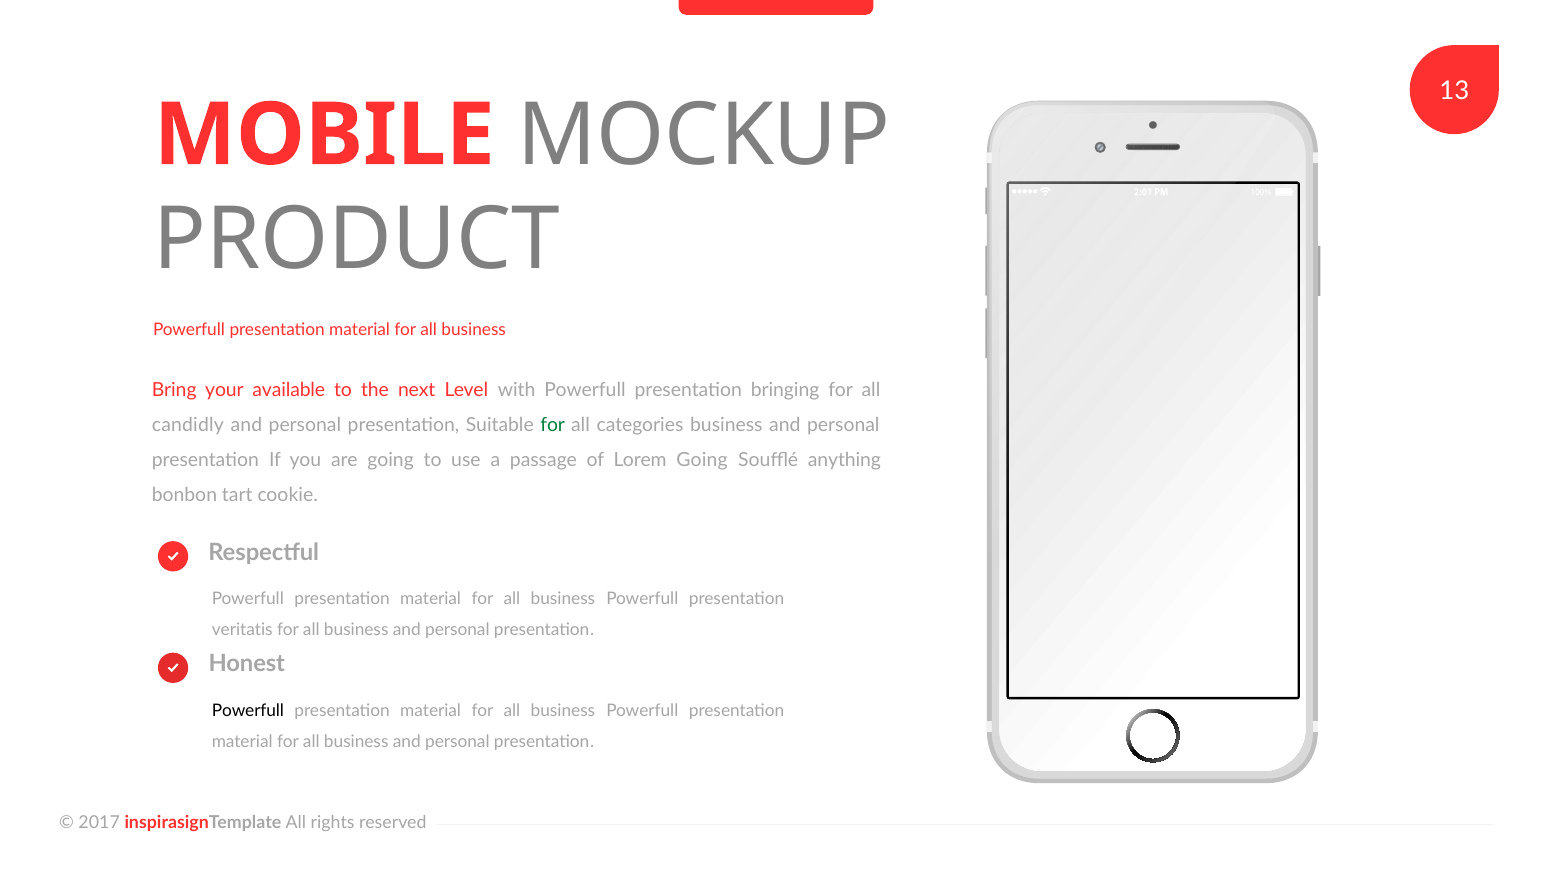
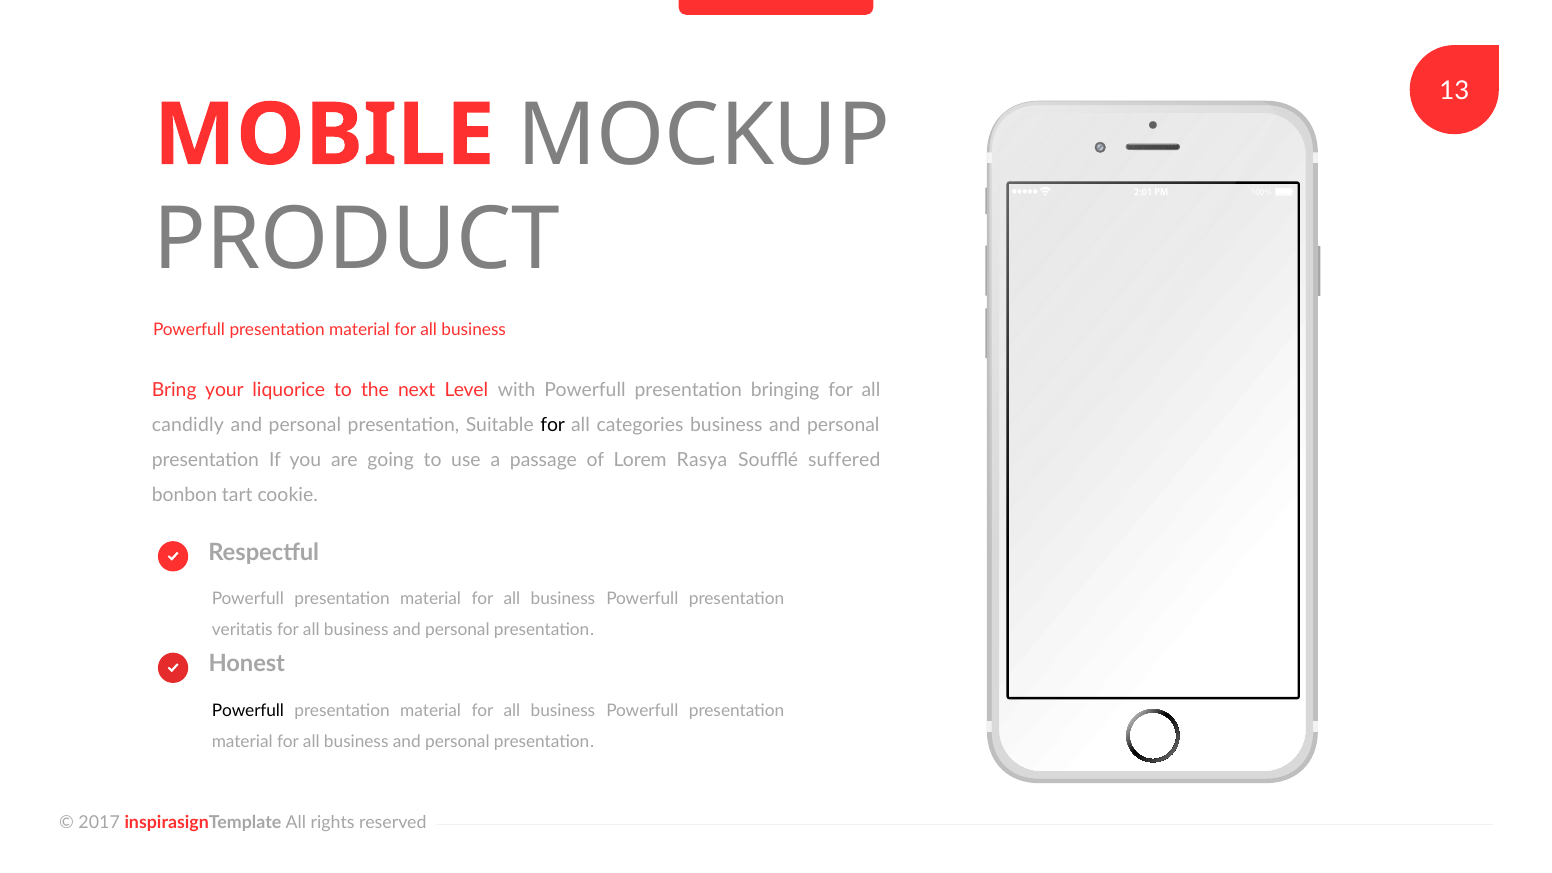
available: available -> liquorice
for at (553, 426) colour: green -> black
Lorem Going: Going -> Rasya
anything: anything -> suffered
